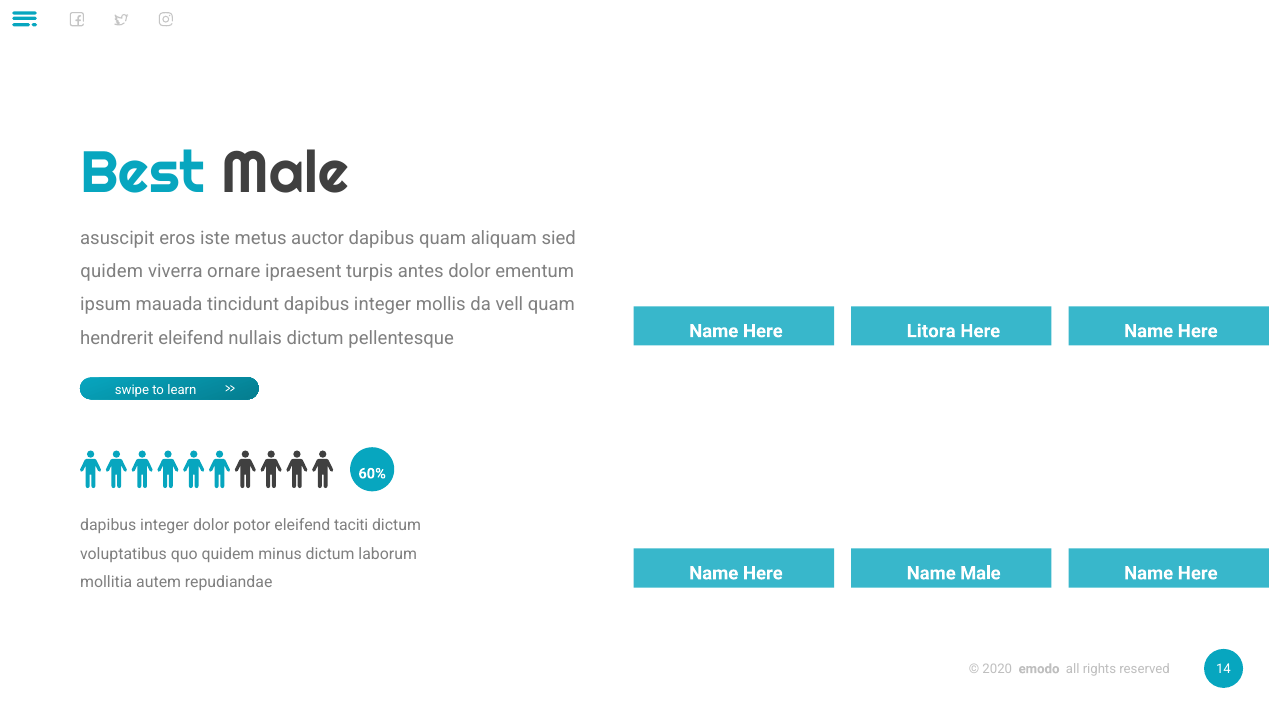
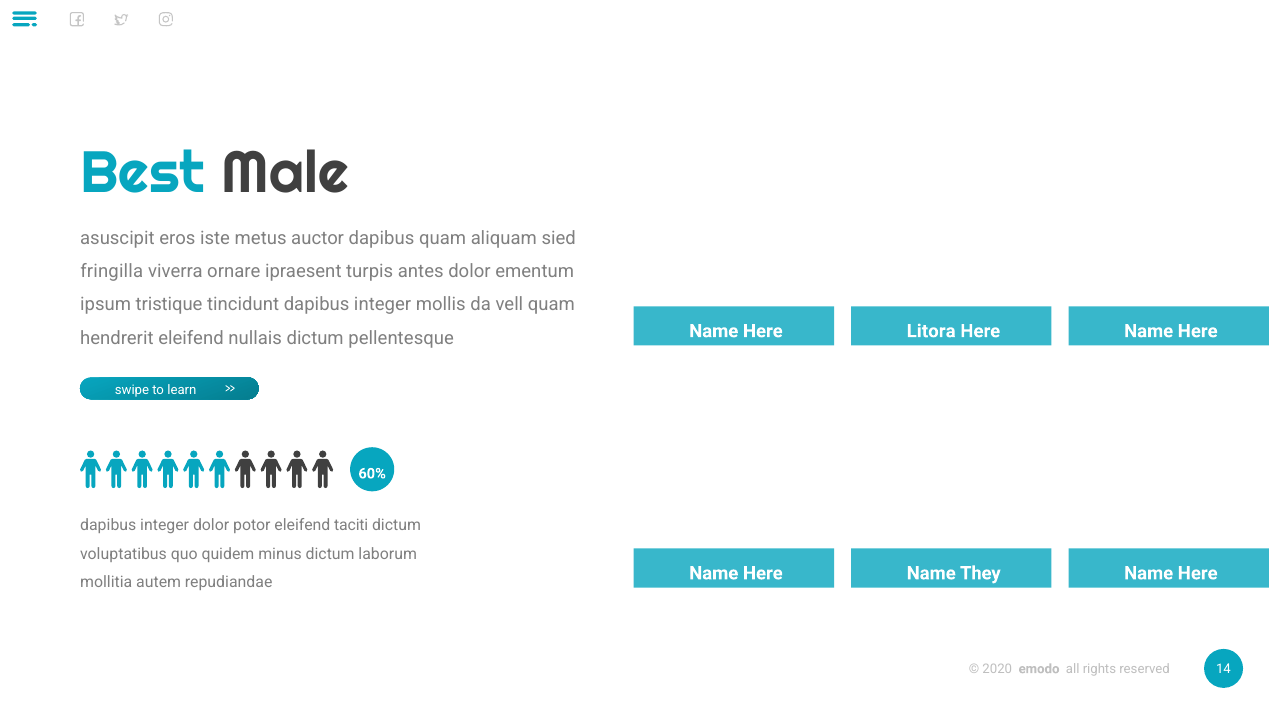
quidem at (112, 272): quidem -> fringilla
mauada: mauada -> tristique
Name Male: Male -> They
